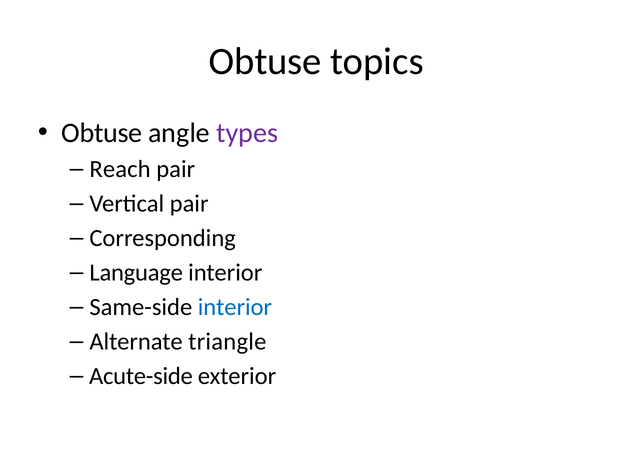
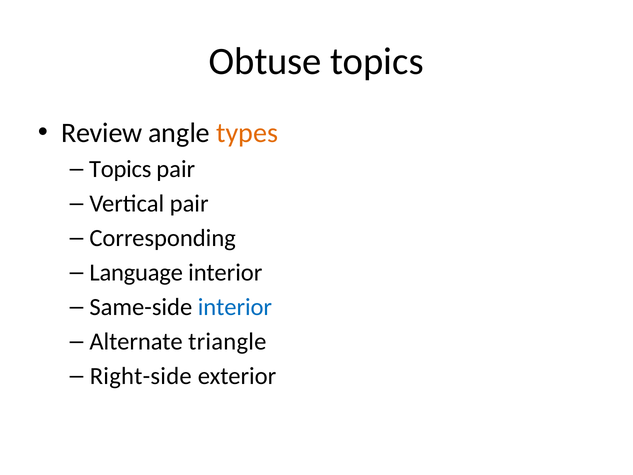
Obtuse at (102, 133): Obtuse -> Review
types colour: purple -> orange
Reach at (120, 169): Reach -> Topics
Acute-side: Acute-side -> Right-side
